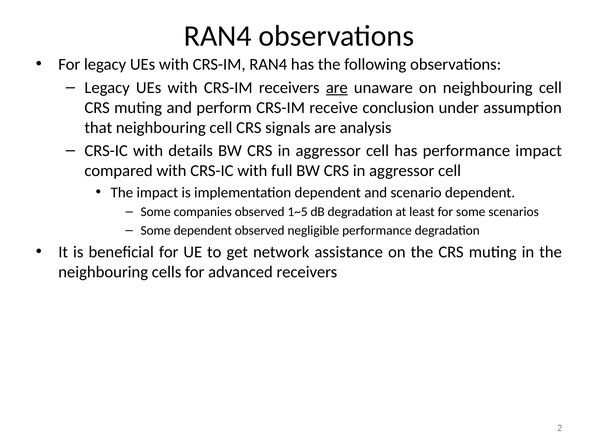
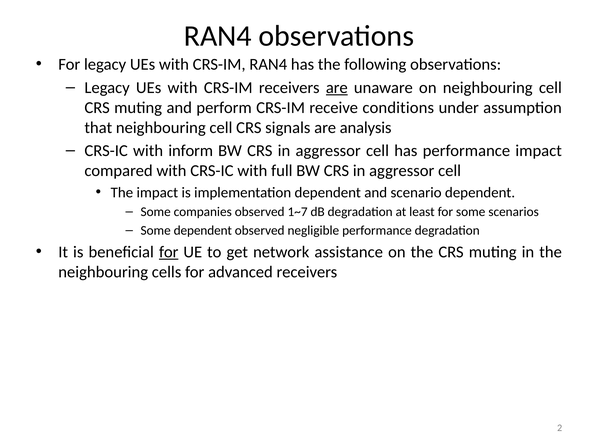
conclusion: conclusion -> conditions
details: details -> inform
1~5: 1~5 -> 1~7
for at (169, 252) underline: none -> present
